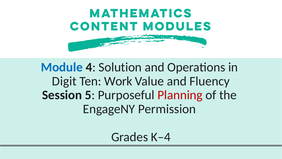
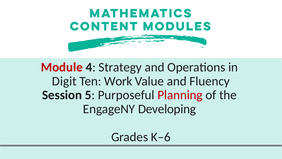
Module colour: blue -> red
Solution: Solution -> Strategy
Permission: Permission -> Developing
K–4: K–4 -> K–6
